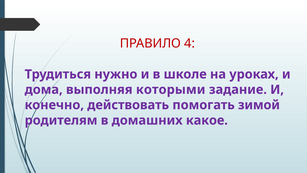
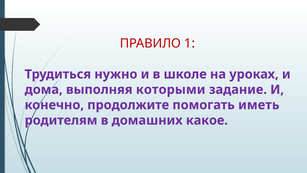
4: 4 -> 1
действовать: действовать -> продолжите
зимой: зимой -> иметь
